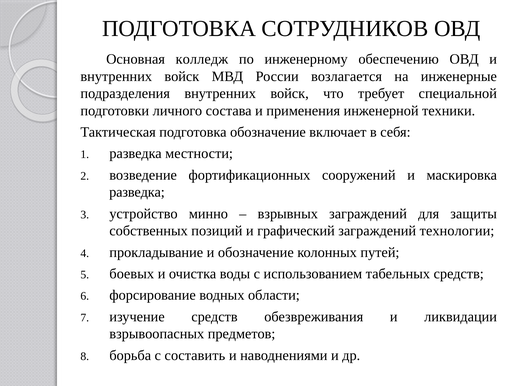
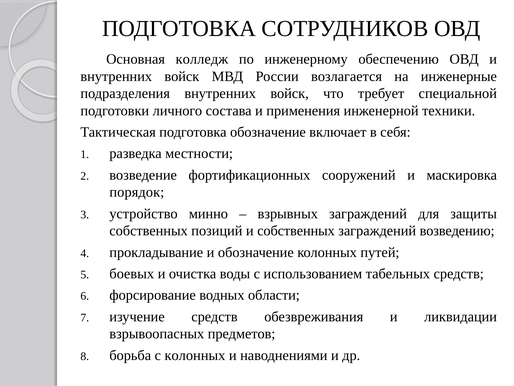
разведка at (137, 192): разведка -> порядок
и графический: графический -> собственных
технологии: технологии -> возведению
с составить: составить -> колонных
